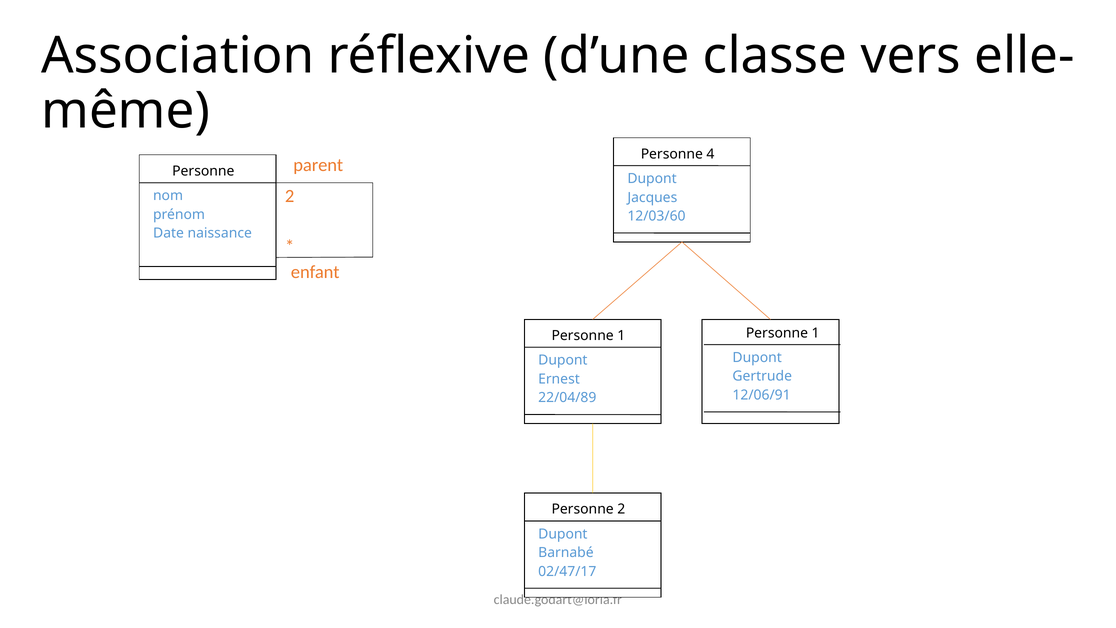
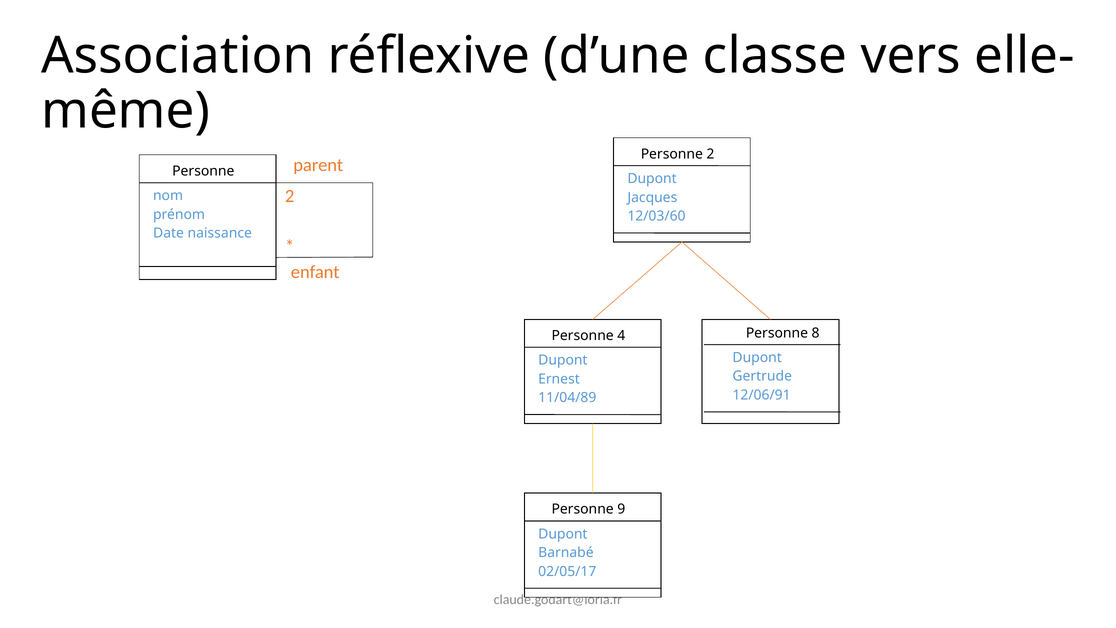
Personne 4: 4 -> 2
1 at (816, 333): 1 -> 8
1 at (621, 336): 1 -> 4
22/04/89: 22/04/89 -> 11/04/89
Personne 2: 2 -> 9
02/47/17: 02/47/17 -> 02/05/17
